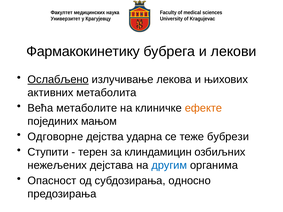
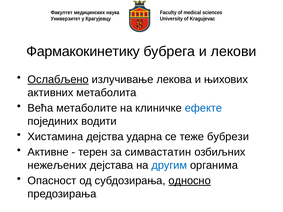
ефекте colour: orange -> blue
мањом: мањом -> водити
Одговорне: Одговорне -> Хистамина
Ступити: Ступити -> Активне
клиндамицин: клиндамицин -> симвастатин
односно underline: none -> present
